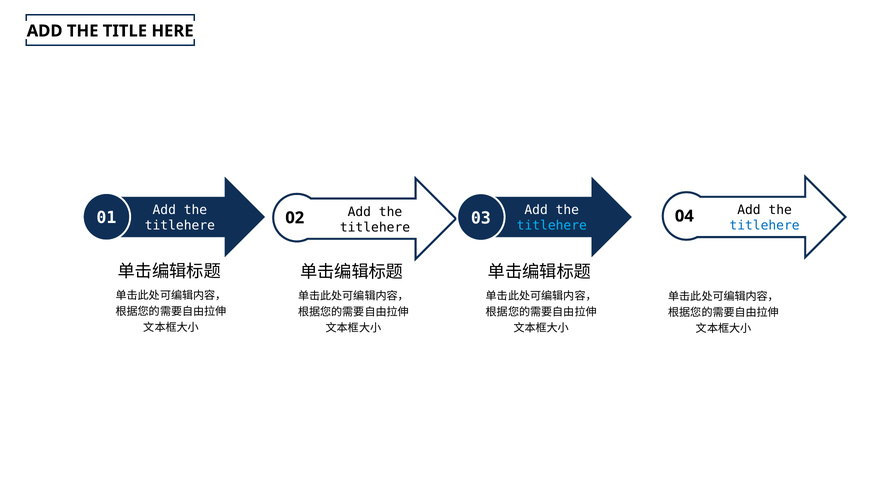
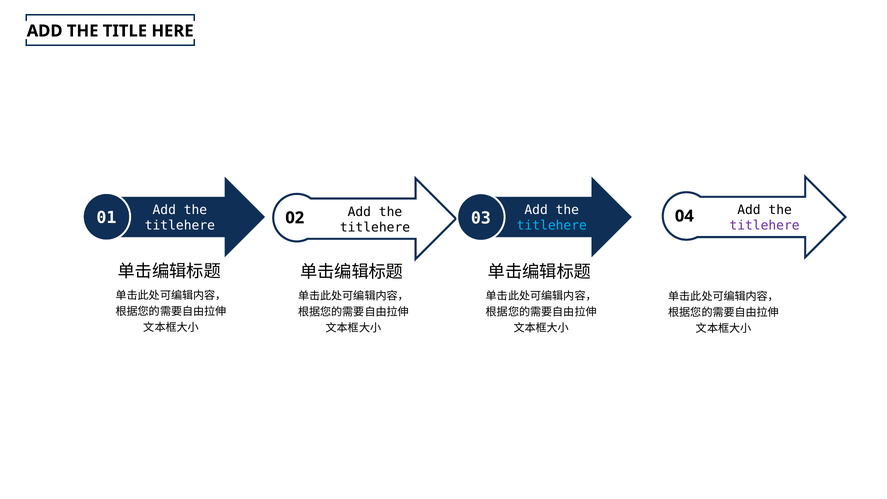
titlehere at (765, 226) colour: blue -> purple
